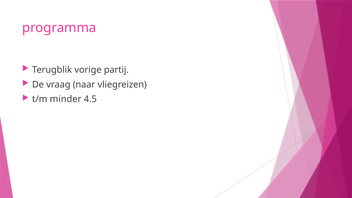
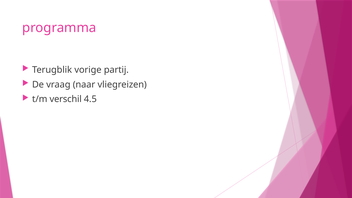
minder: minder -> verschil
